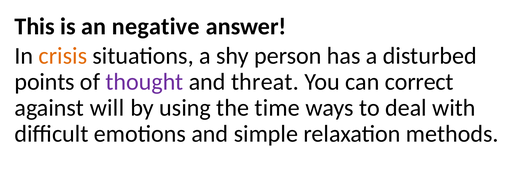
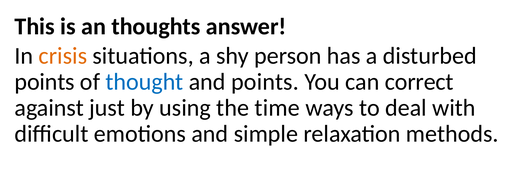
negative: negative -> thoughts
thought colour: purple -> blue
and threat: threat -> points
will: will -> just
